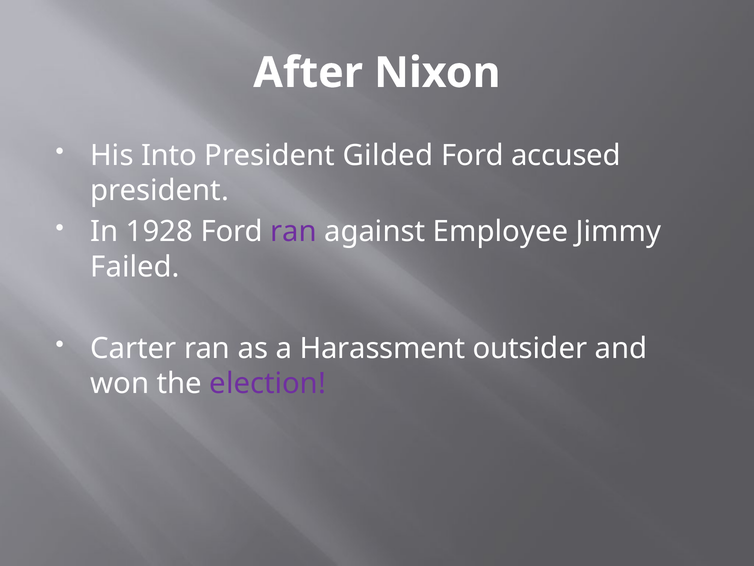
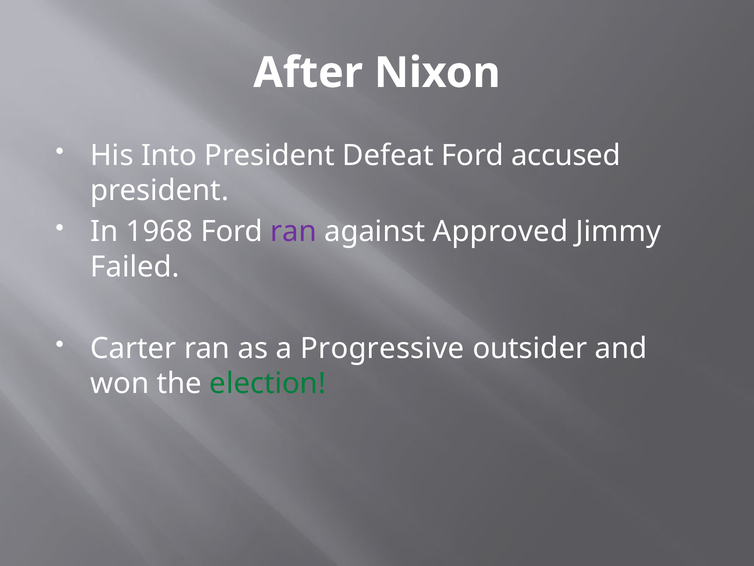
Gilded: Gilded -> Defeat
1928: 1928 -> 1968
Employee: Employee -> Approved
Harassment: Harassment -> Progressive
election colour: purple -> green
